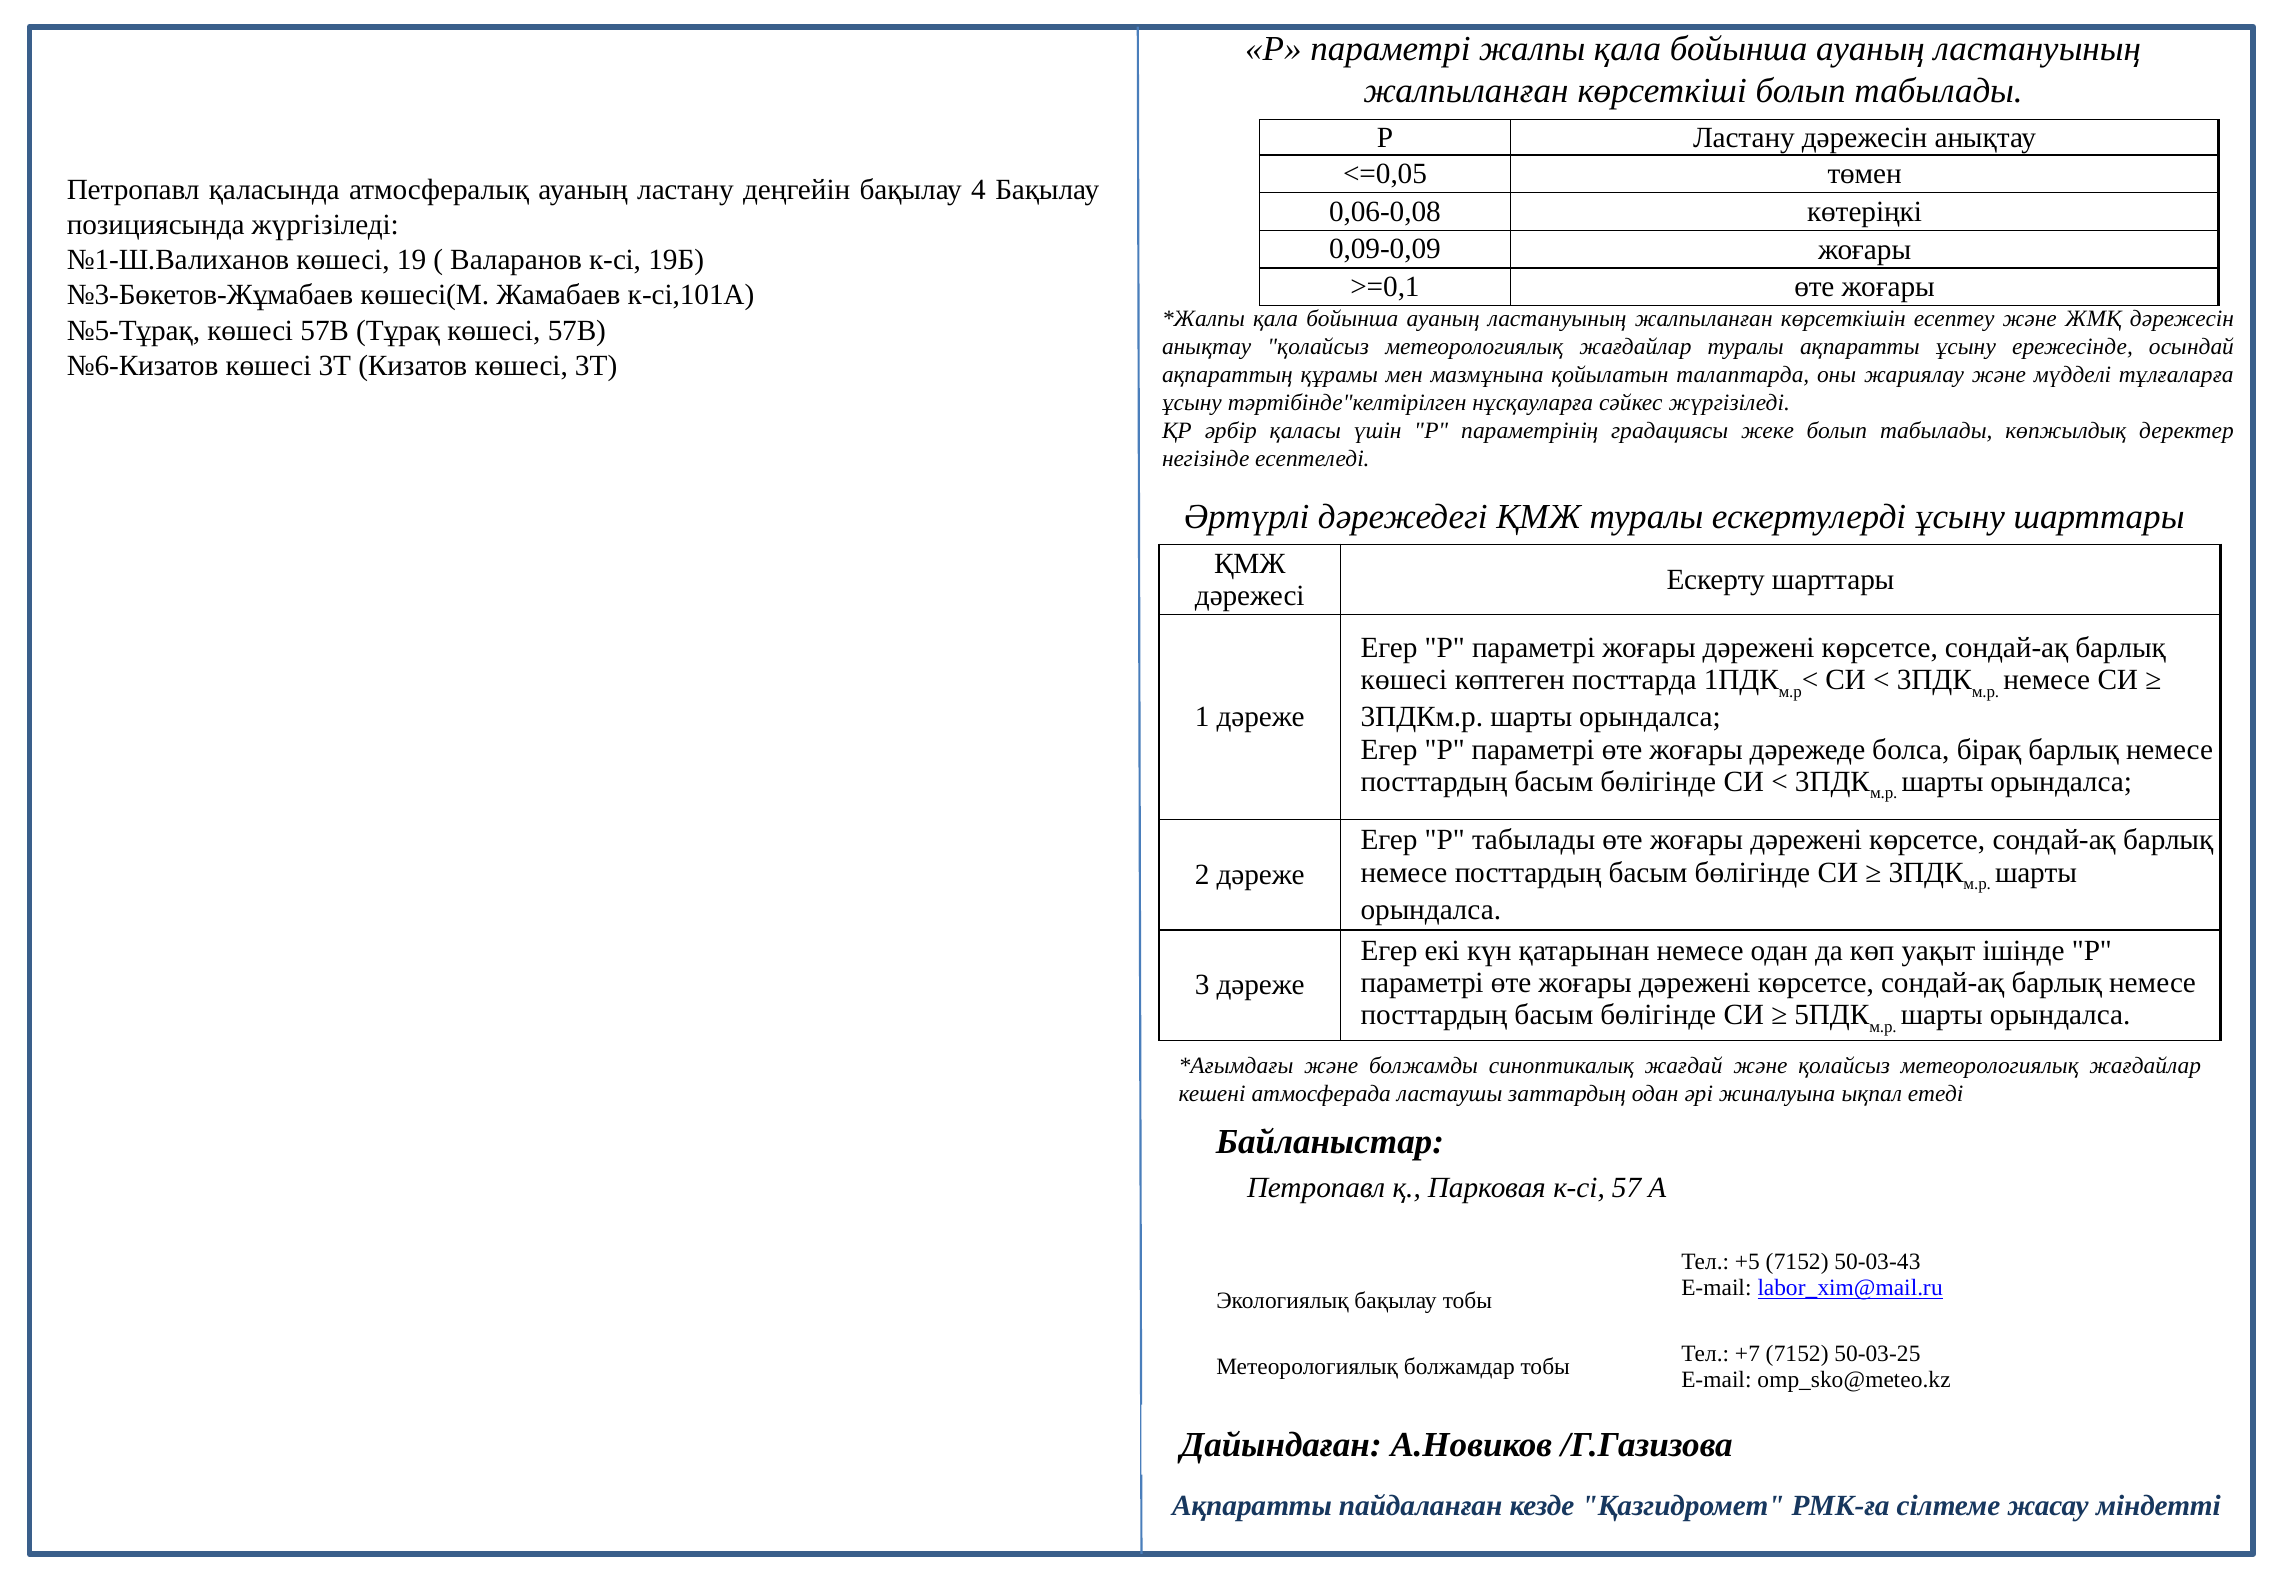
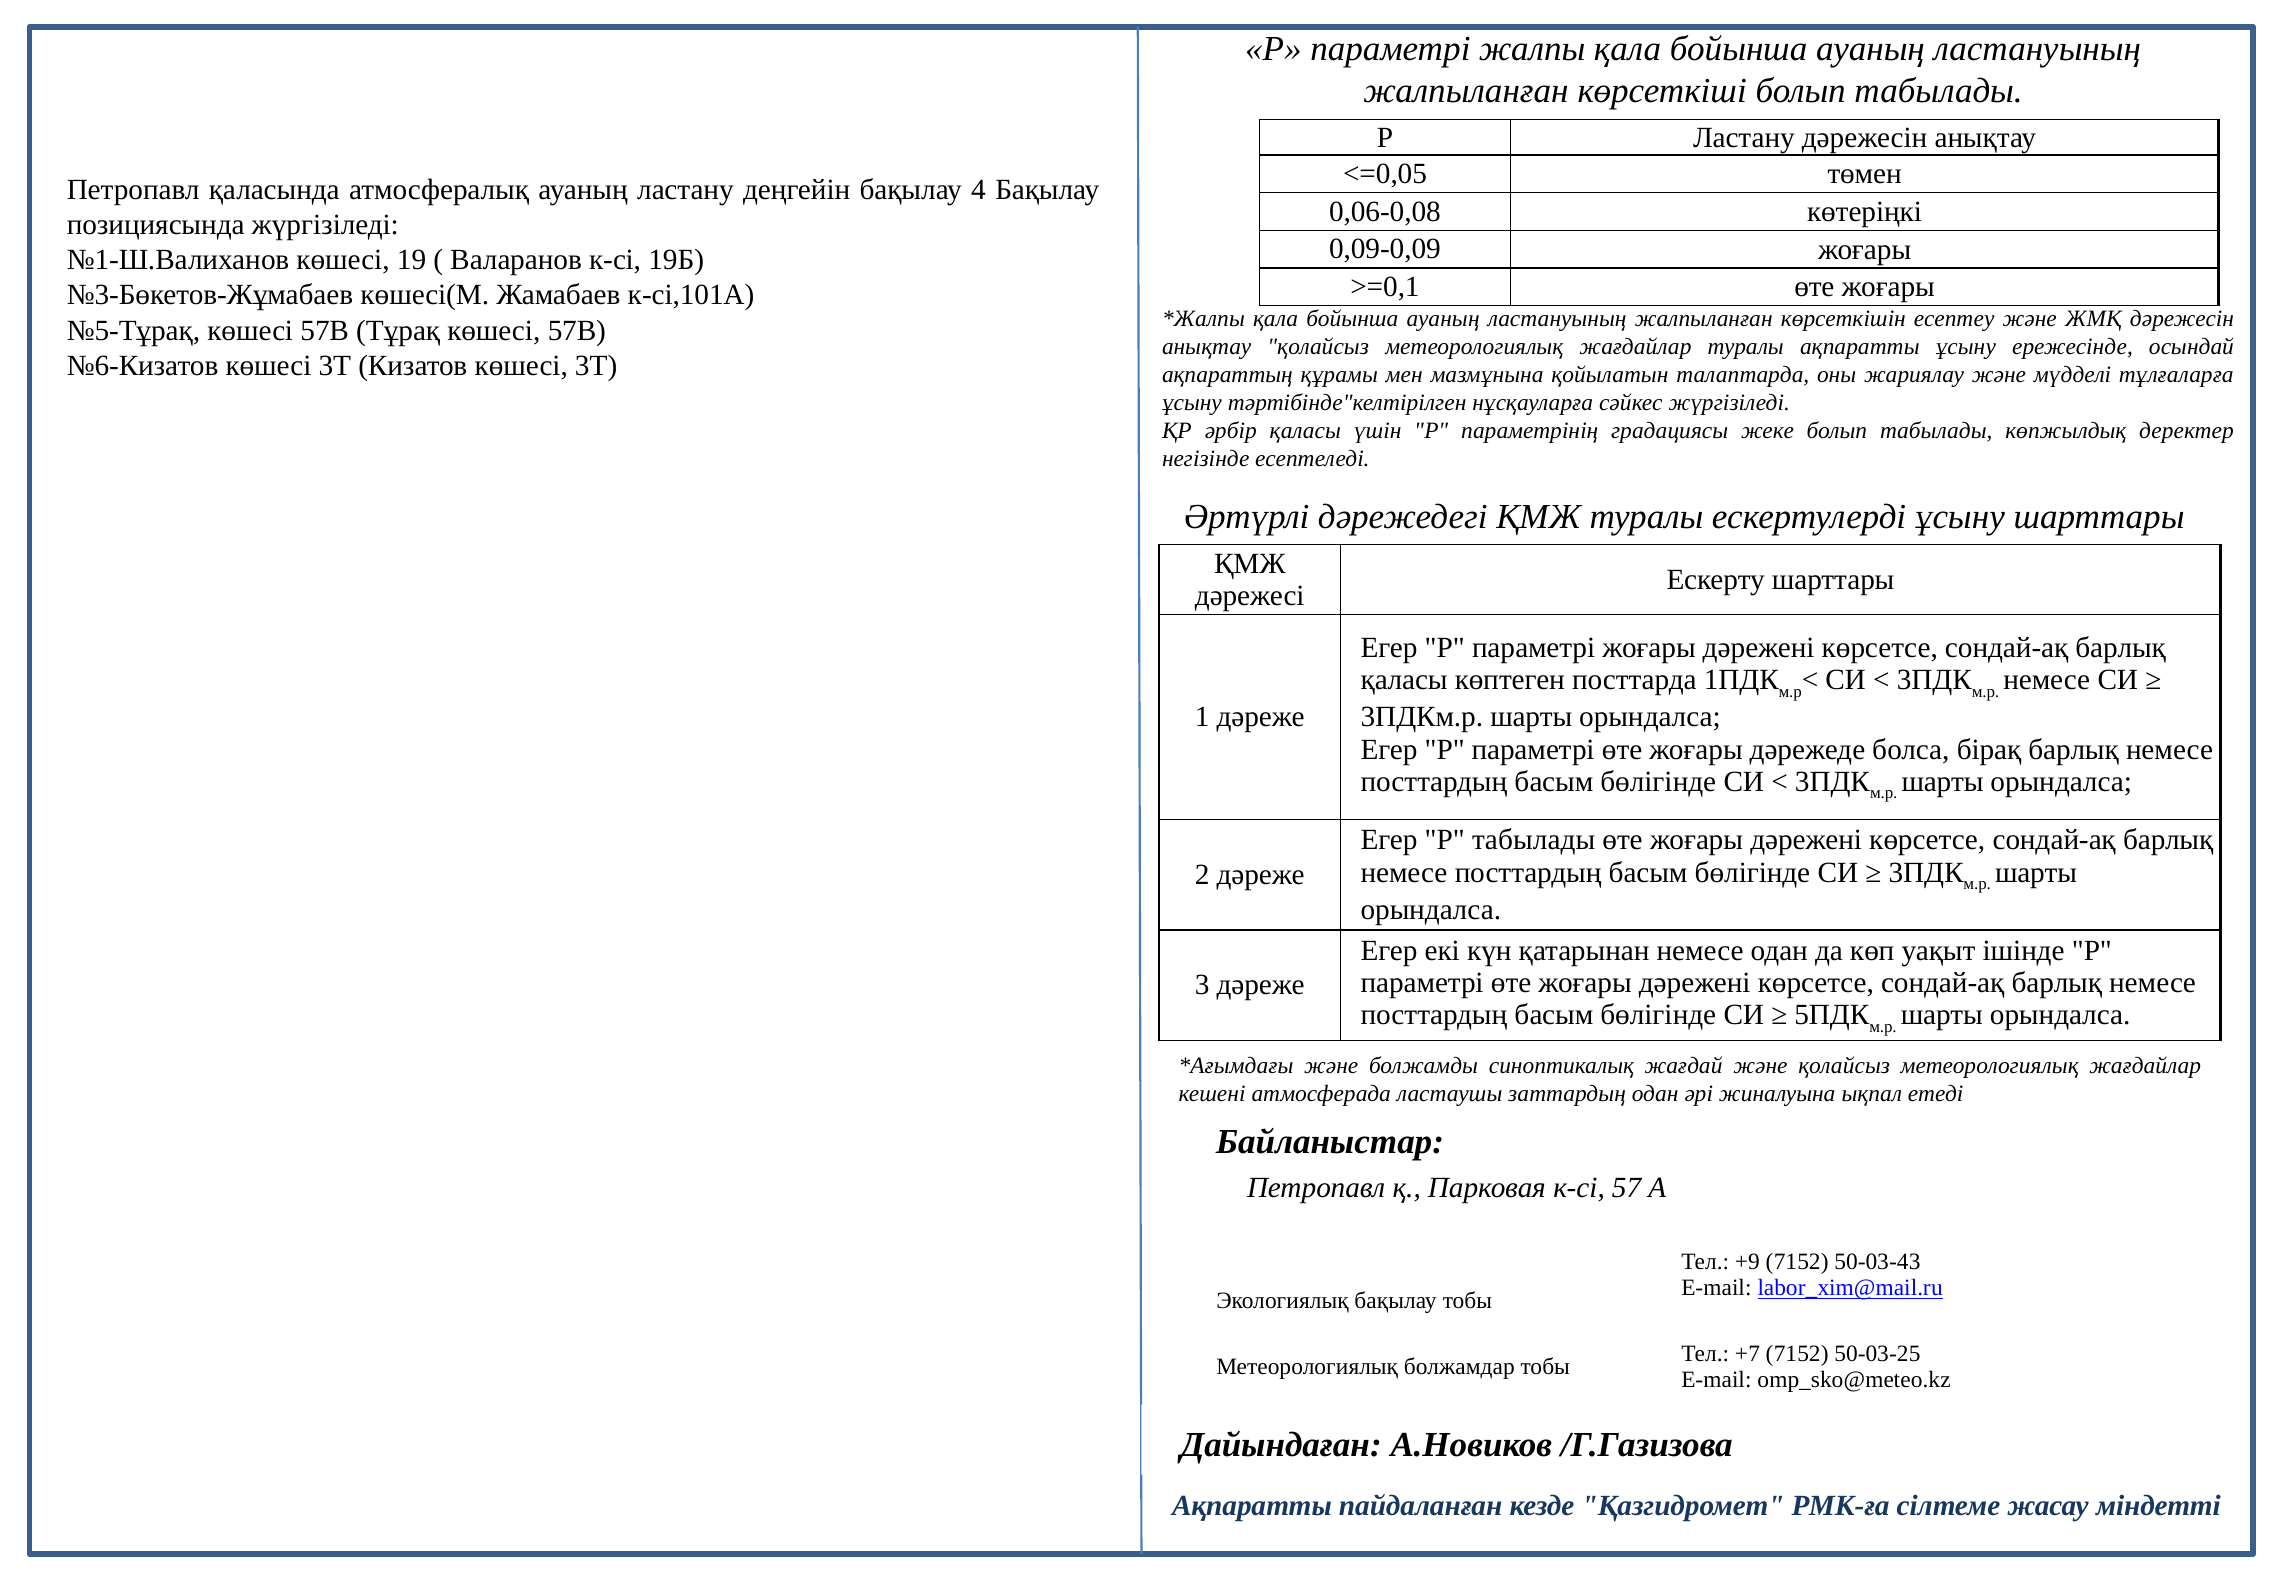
көшесі at (1404, 680): көшесі -> қаласы
+5: +5 -> +9
